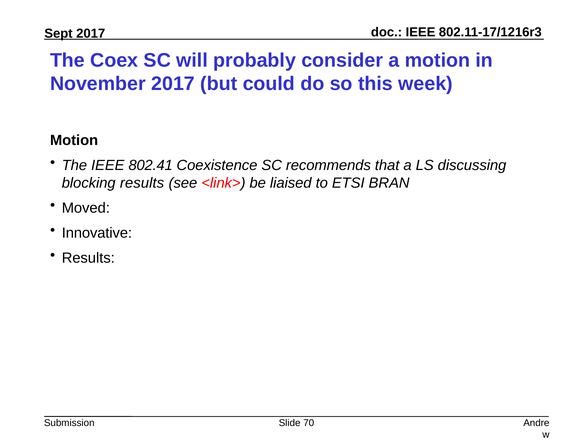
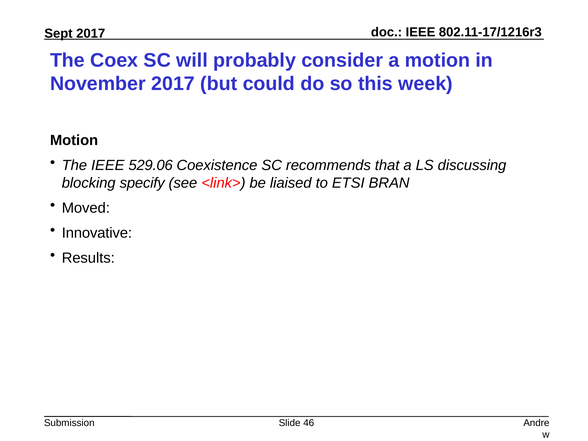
802.41: 802.41 -> 529.06
blocking results: results -> specify
70: 70 -> 46
